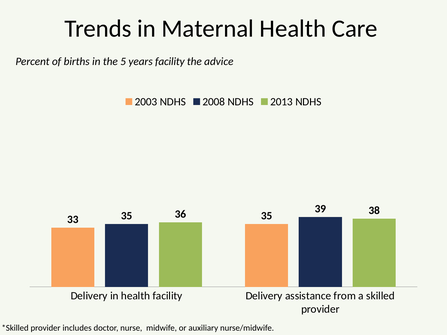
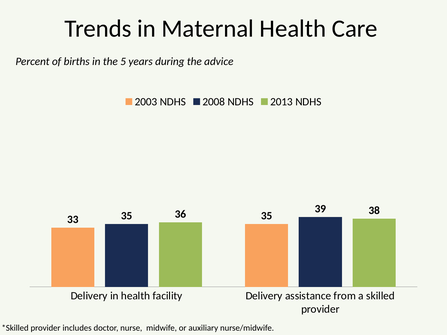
years facility: facility -> during
